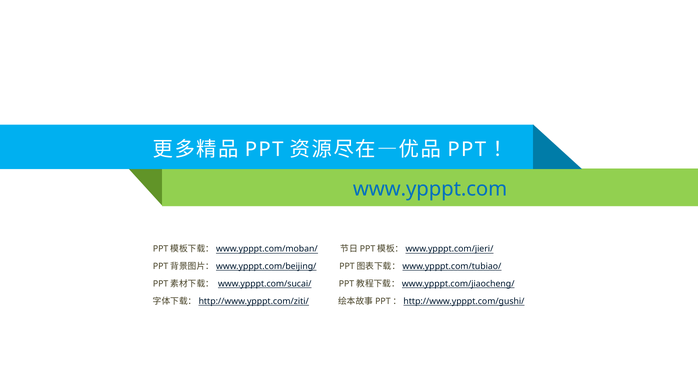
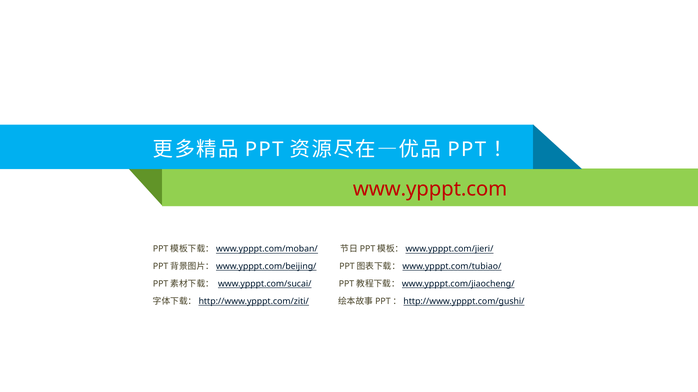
www.ypppt.com colour: blue -> red
